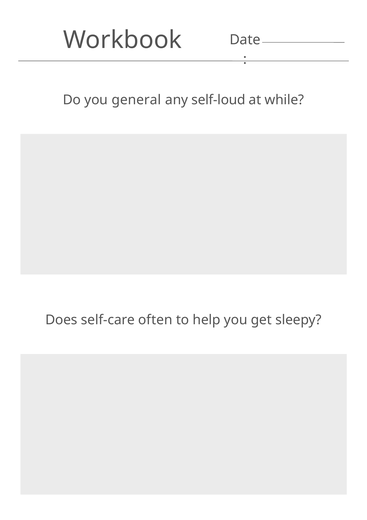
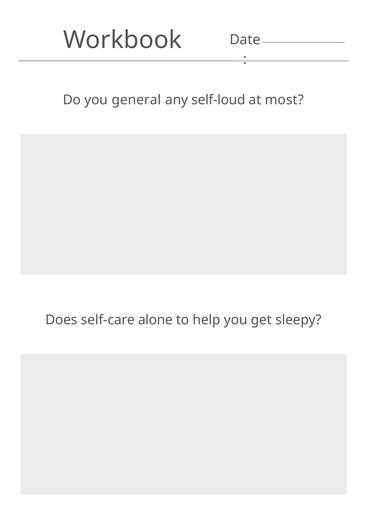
while: while -> most
often: often -> alone
